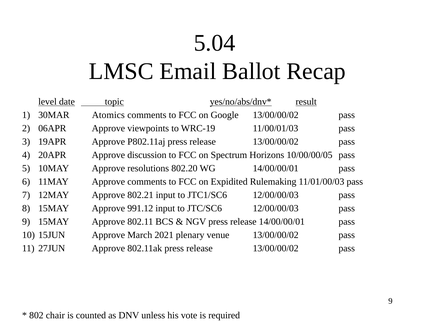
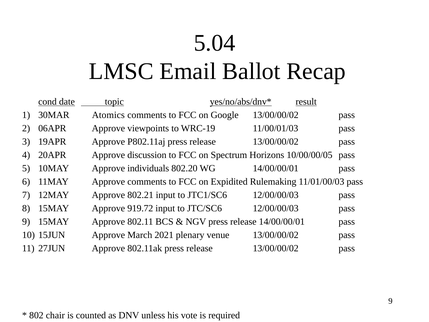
level: level -> cond
resolutions: resolutions -> individuals
991.12: 991.12 -> 919.72
